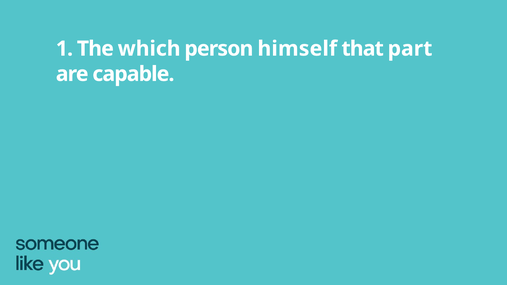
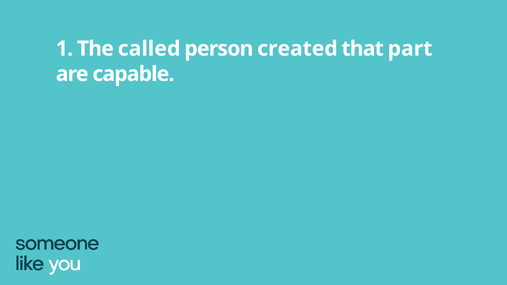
which: which -> called
himself: himself -> created
